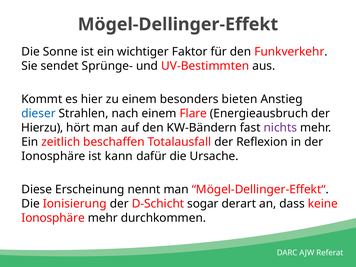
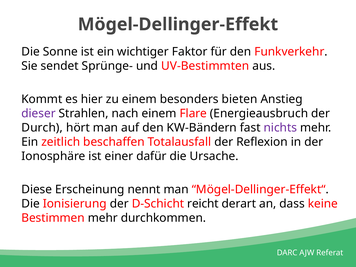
dieser colour: blue -> purple
Hierzu: Hierzu -> Durch
kann: kann -> einer
sogar: sogar -> reicht
Ionosphäre at (53, 218): Ionosphäre -> Bestimmen
